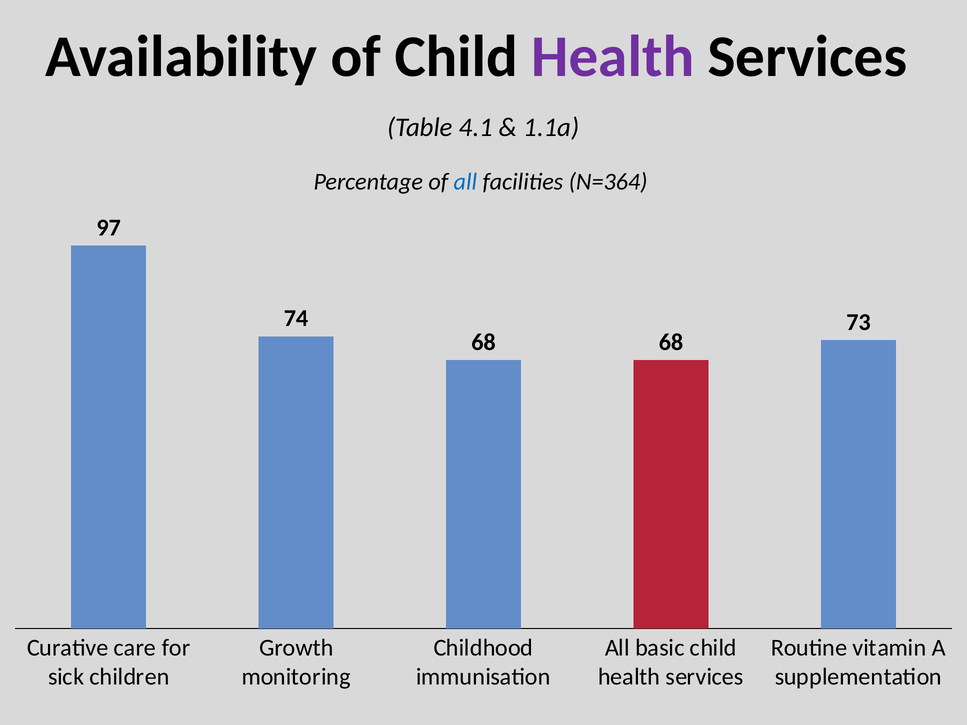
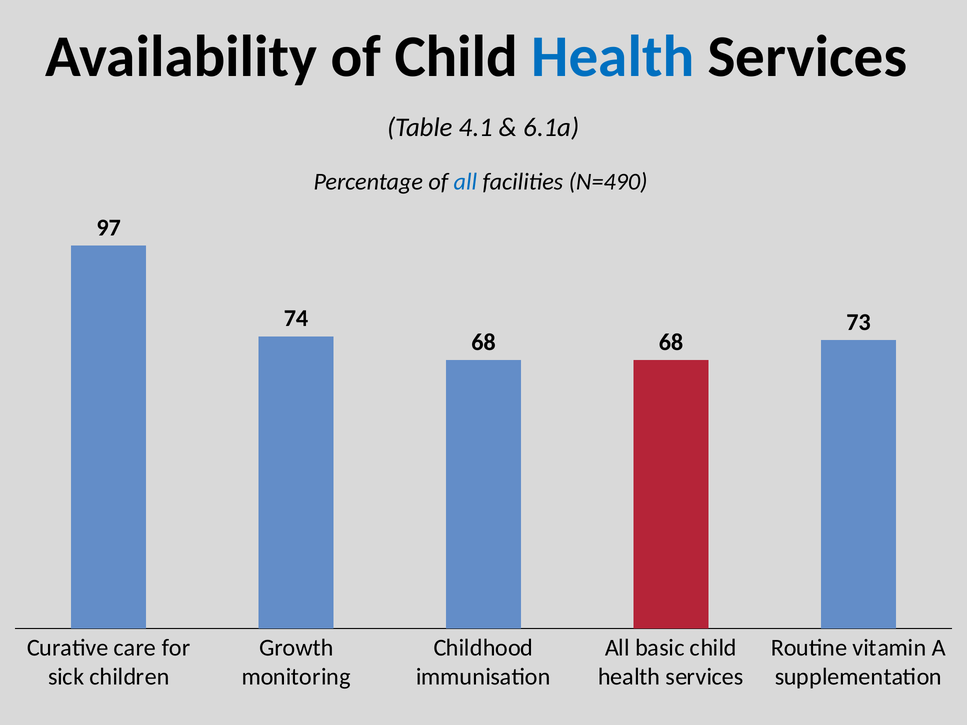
Health at (613, 57) colour: purple -> blue
1.1a: 1.1a -> 6.1a
N=364: N=364 -> N=490
